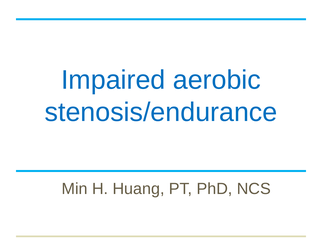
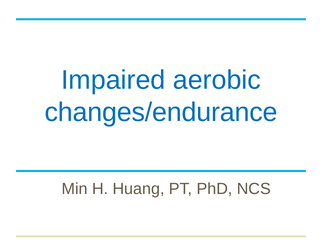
stenosis/endurance: stenosis/endurance -> changes/endurance
